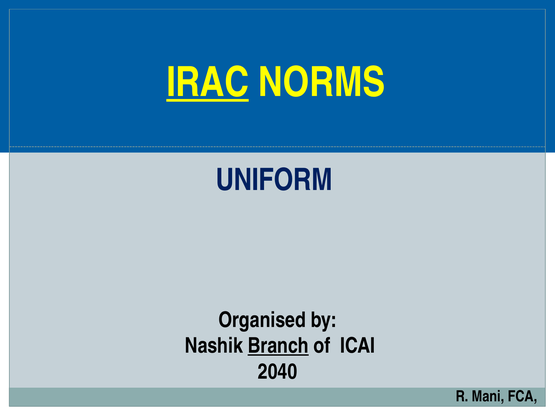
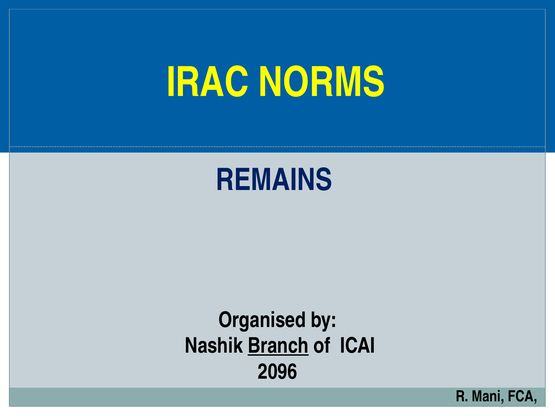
IRAC underline: present -> none
UNIFORM: UNIFORM -> REMAINS
2040: 2040 -> 2096
